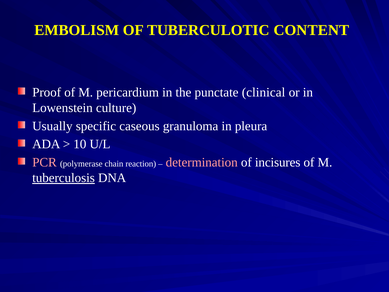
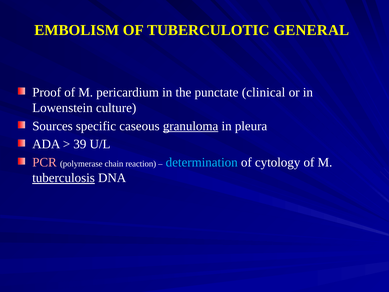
CONTENT: CONTENT -> GENERAL
Usually: Usually -> Sources
granuloma underline: none -> present
10: 10 -> 39
determination colour: pink -> light blue
incisures: incisures -> cytology
